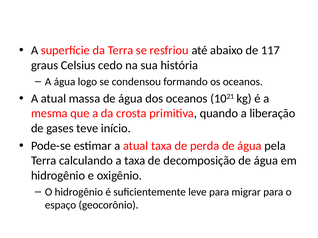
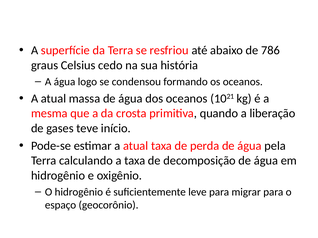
117: 117 -> 786
